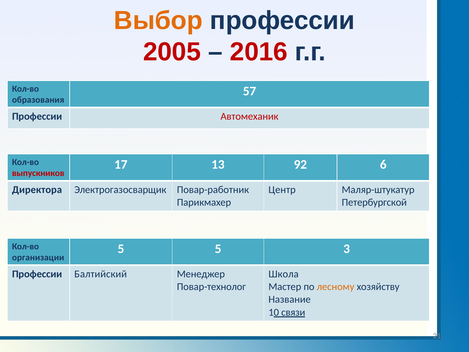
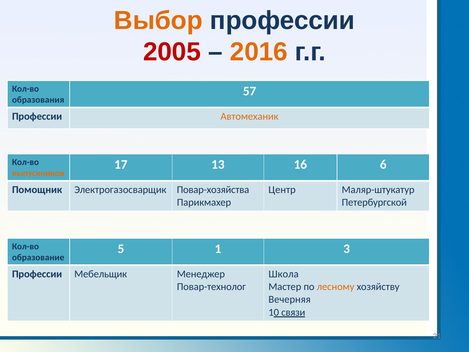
2016 colour: red -> orange
Автомеханик colour: red -> orange
92: 92 -> 16
выпускников colour: red -> orange
Директора: Директора -> Помощник
Повар-работник: Повар-работник -> Повар-хозяйства
5 5: 5 -> 1
организации: организации -> образование
Балтийский: Балтийский -> Мебельщик
Название: Название -> Вечерняя
